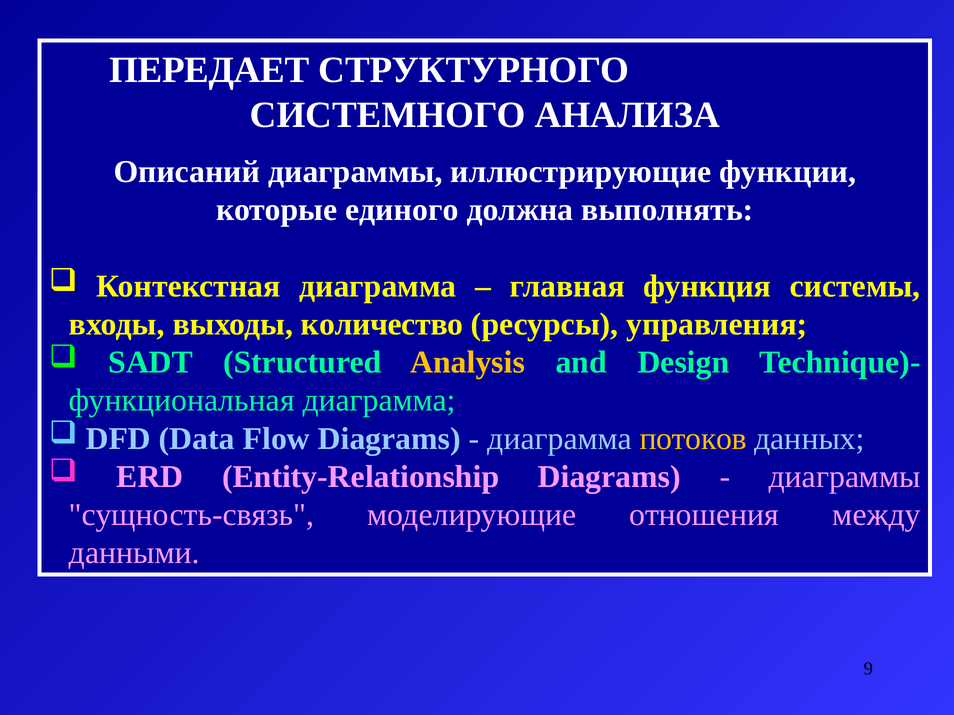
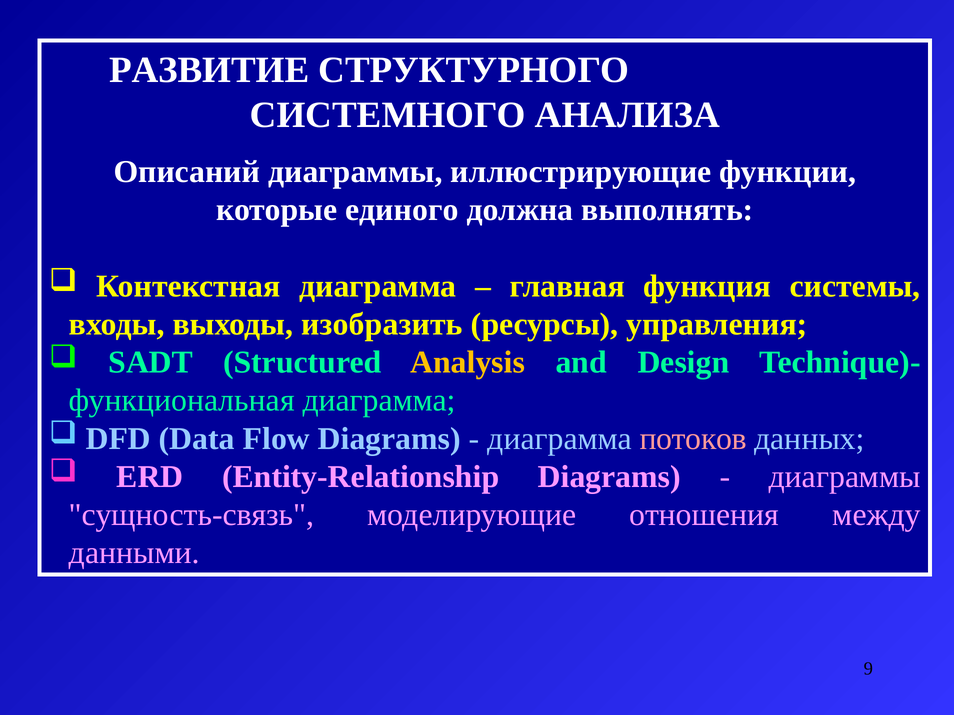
ПЕРЕДАЕТ: ПЕРЕДАЕТ -> РАЗВИТИЕ
количество: количество -> изобразить
потоков colour: yellow -> pink
